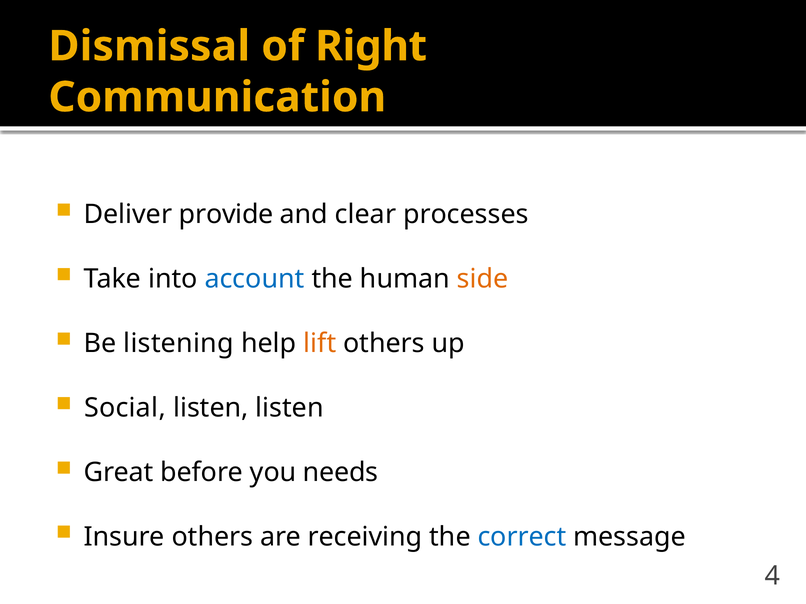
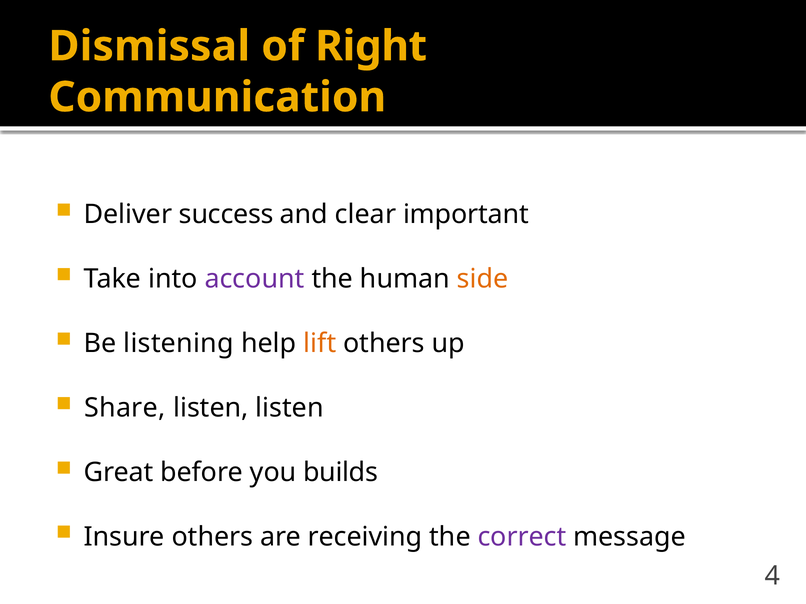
provide: provide -> success
processes: processes -> important
account colour: blue -> purple
Social: Social -> Share
needs: needs -> builds
correct colour: blue -> purple
